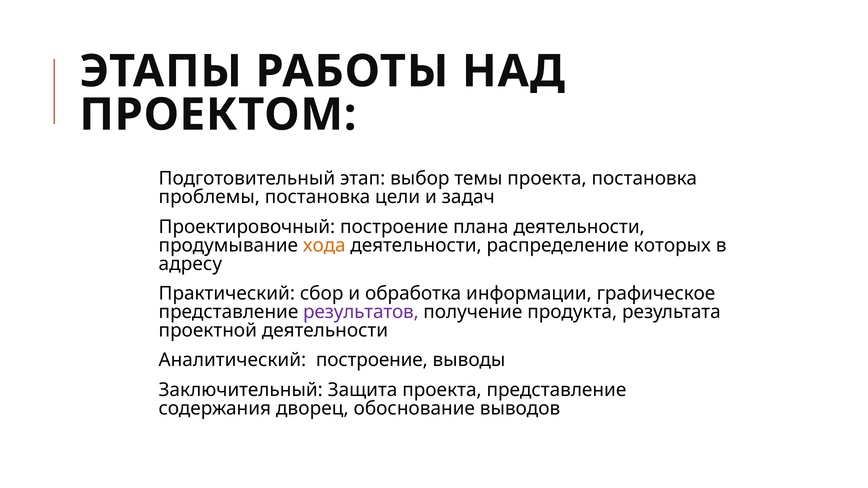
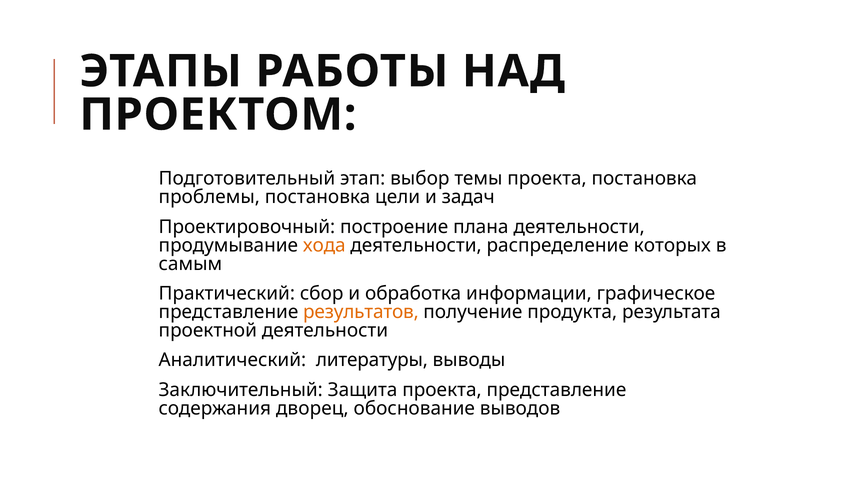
адресу: адресу -> самым
результатов colour: purple -> orange
Аналитический построение: построение -> литературы
